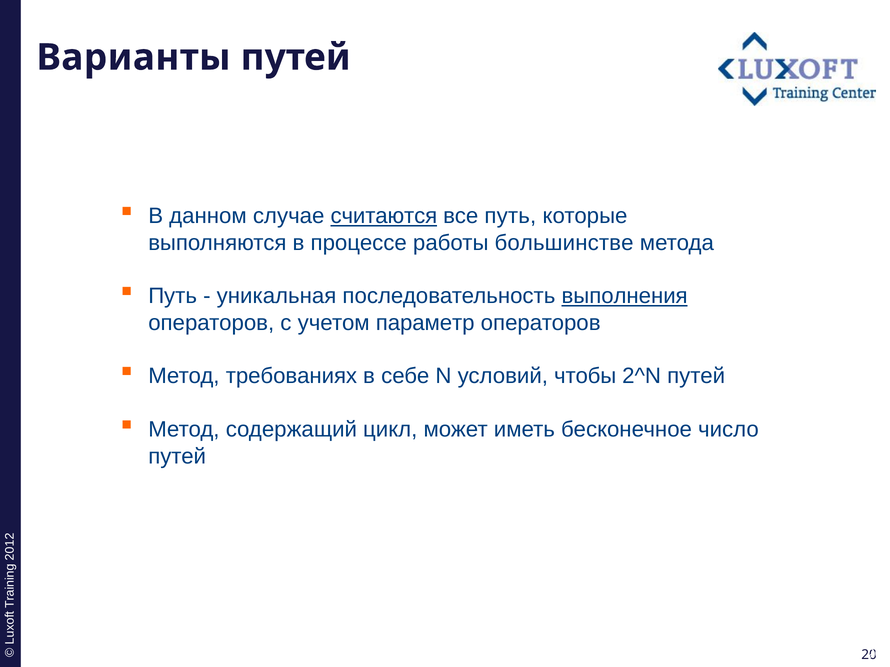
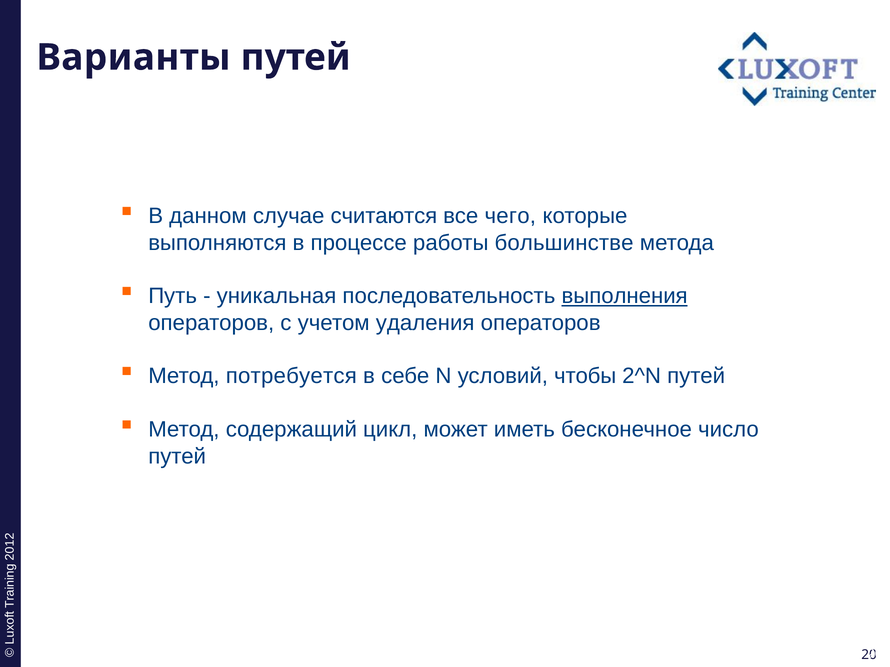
считаются underline: present -> none
все путь: путь -> чего
параметр: параметр -> удаления
требованиях: требованиях -> потребуется
